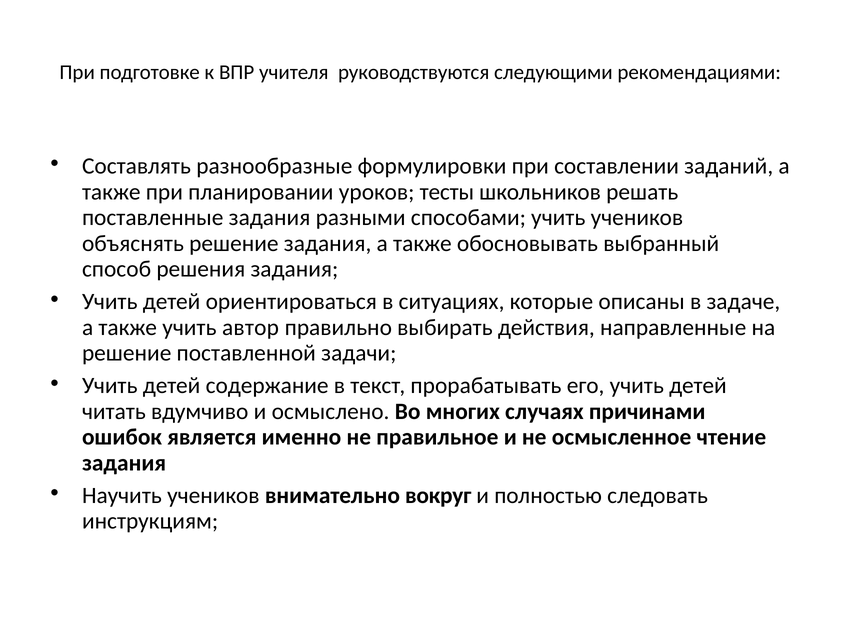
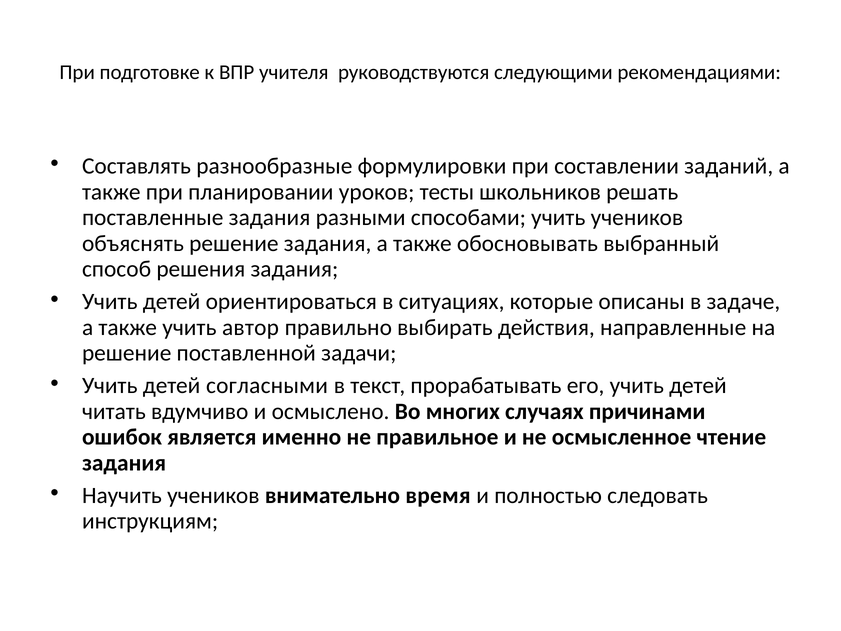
содержание: содержание -> согласными
вокруг: вокруг -> время
